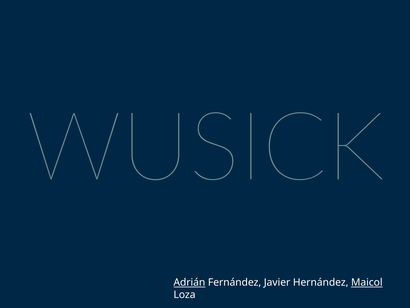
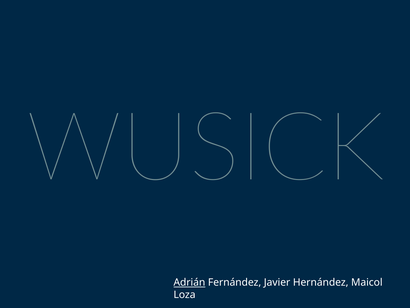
Maicol underline: present -> none
